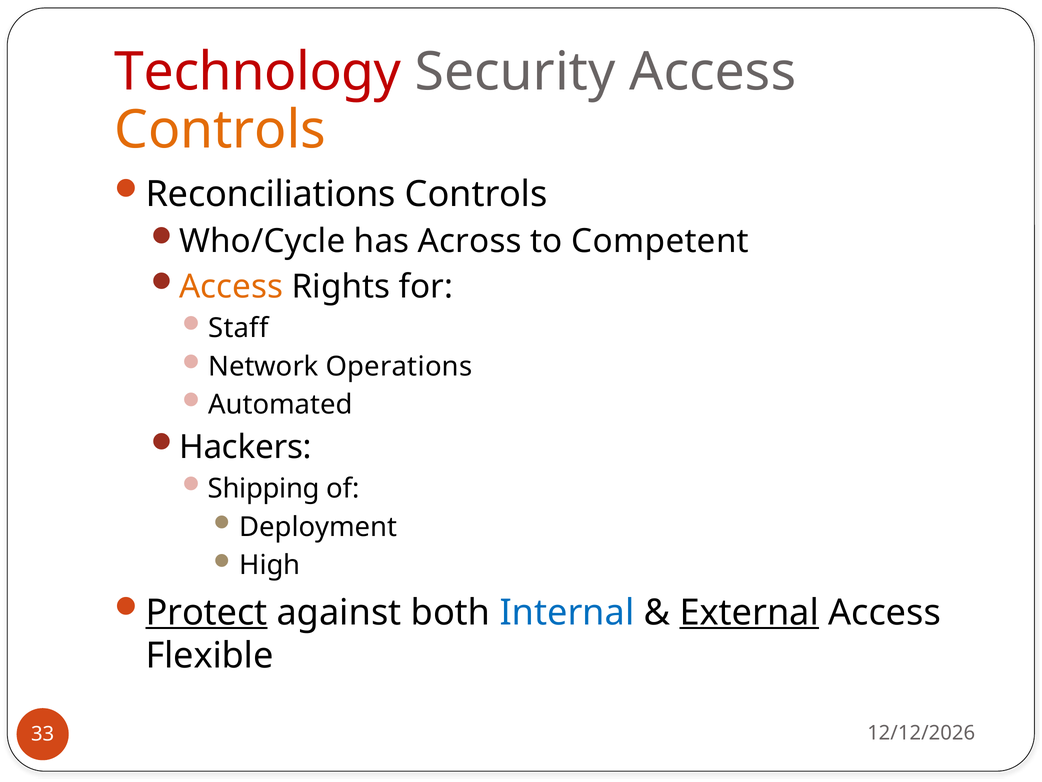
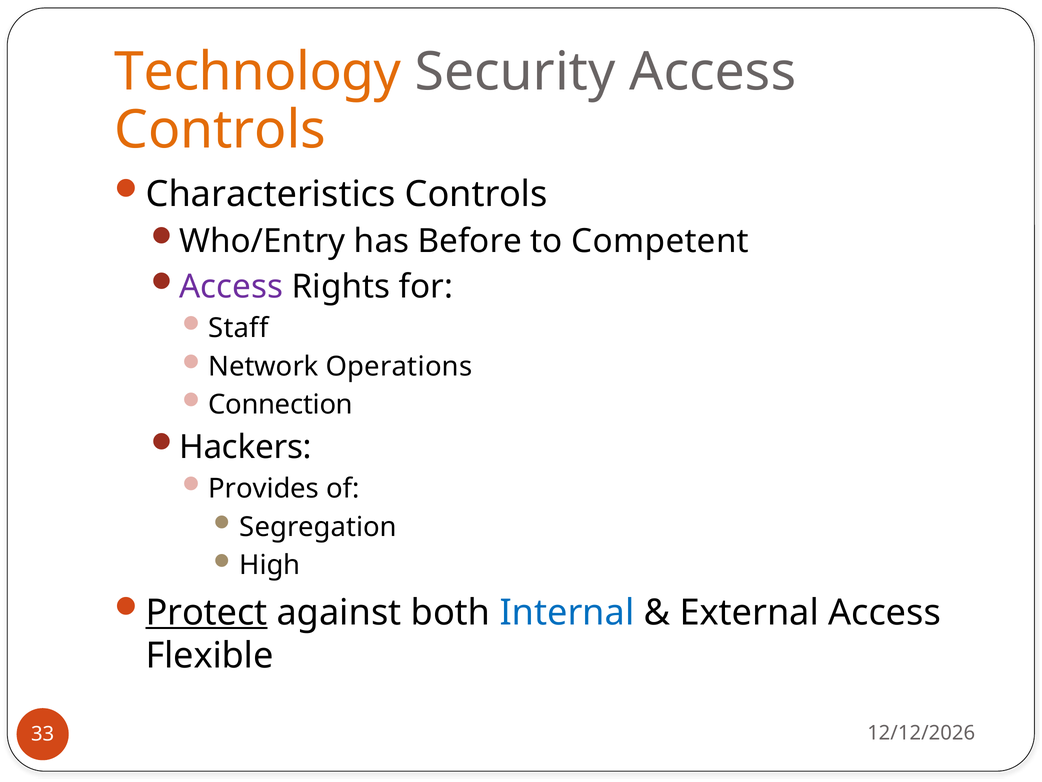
Technology colour: red -> orange
Reconciliations: Reconciliations -> Characteristics
Who/Cycle: Who/Cycle -> Who/Entry
Across: Across -> Before
Access at (231, 286) colour: orange -> purple
Automated: Automated -> Connection
Shipping: Shipping -> Provides
Deployment: Deployment -> Segregation
External underline: present -> none
